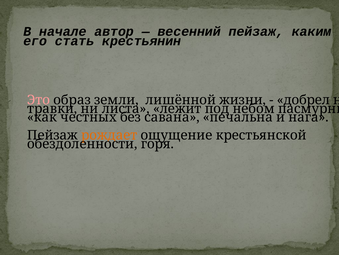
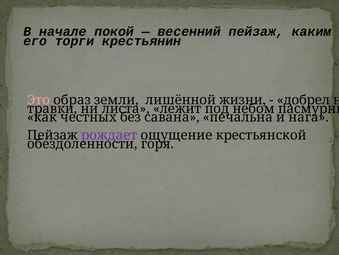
автор: автор -> покой
стать: стать -> торги
рождает colour: orange -> purple
